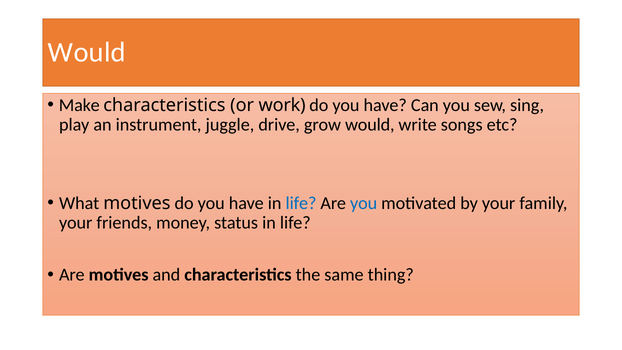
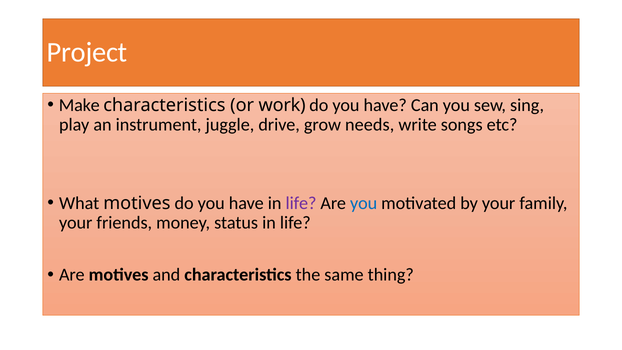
Would at (87, 52): Would -> Project
grow would: would -> needs
life at (301, 203) colour: blue -> purple
